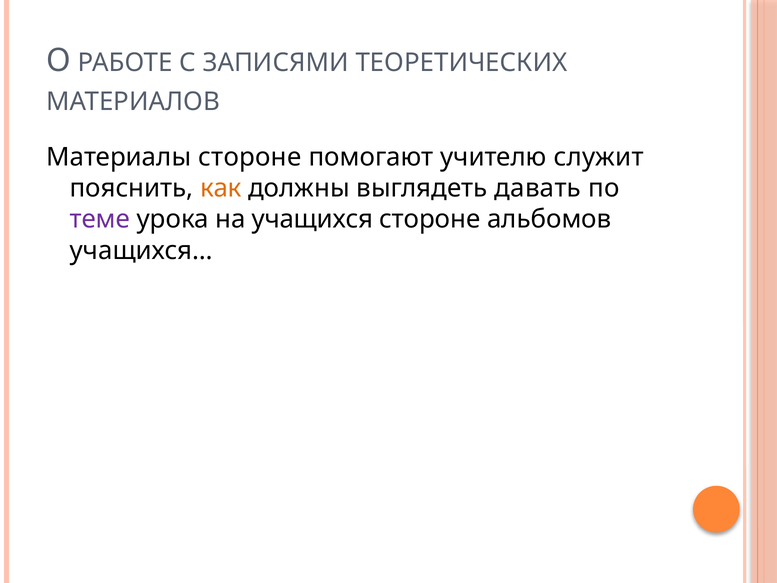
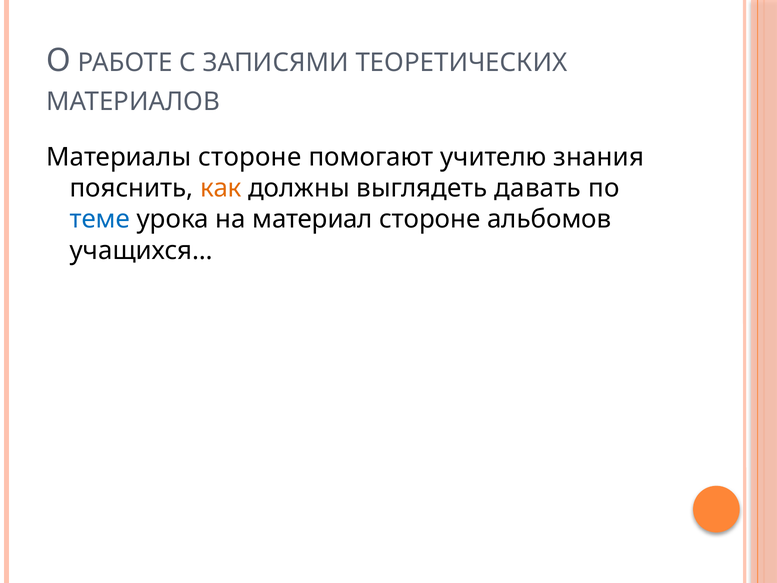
служит: служит -> знания
теме colour: purple -> blue
учащихся: учащихся -> материал
